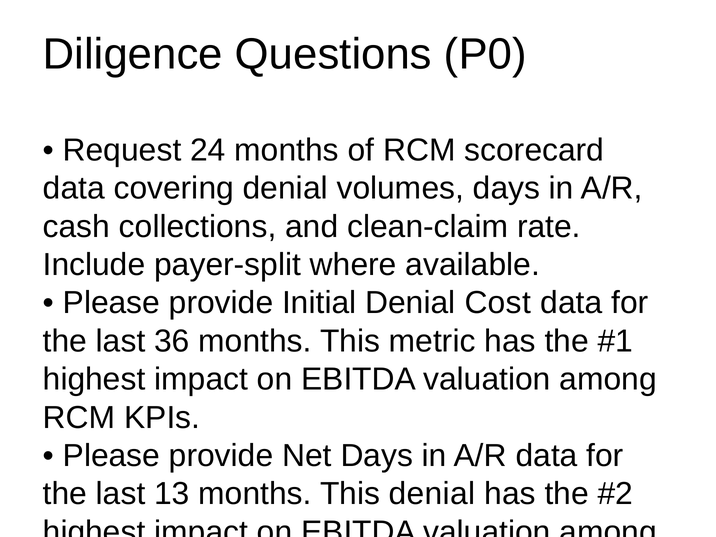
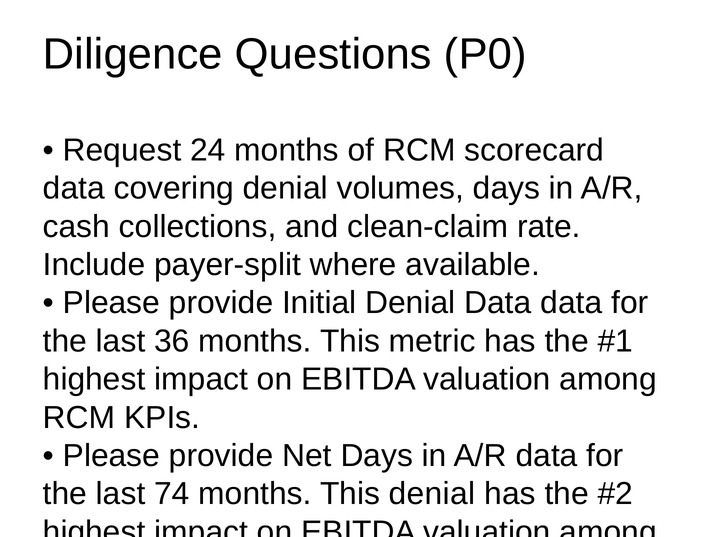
Denial Cost: Cost -> Data
13: 13 -> 74
